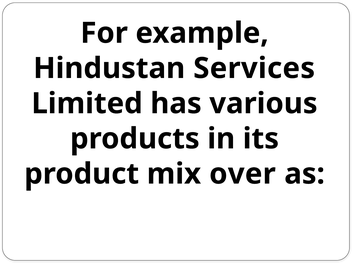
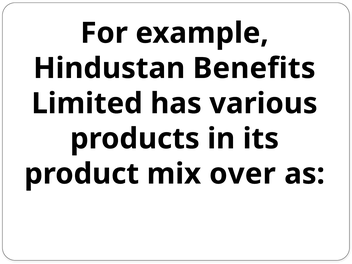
Services: Services -> Benefits
